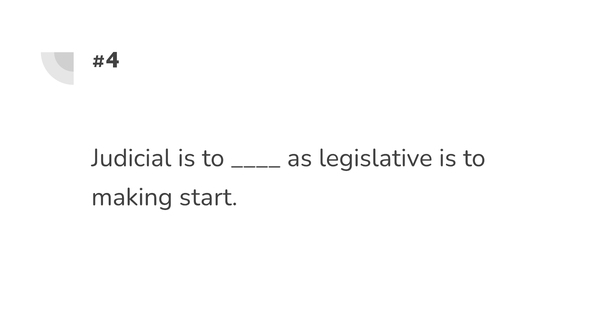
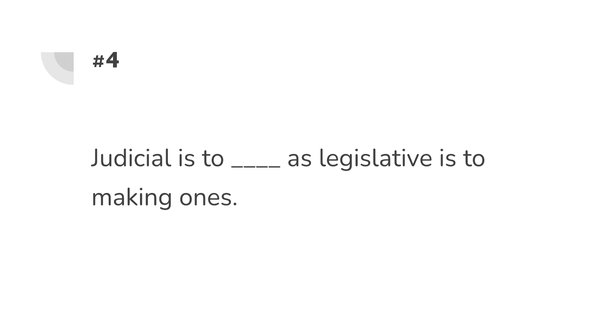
start: start -> ones
